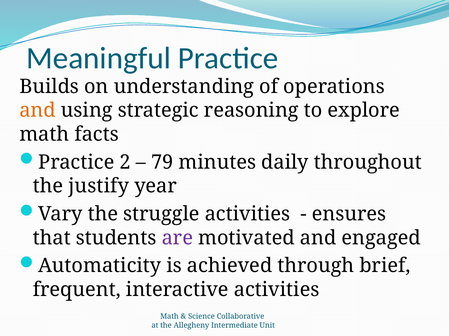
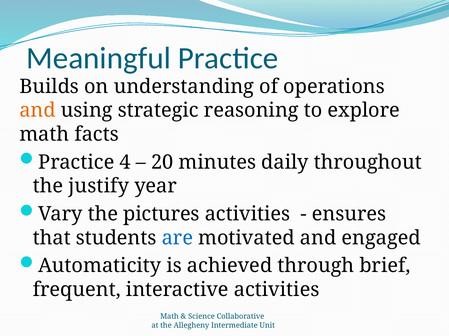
2: 2 -> 4
79: 79 -> 20
struggle: struggle -> pictures
are colour: purple -> blue
